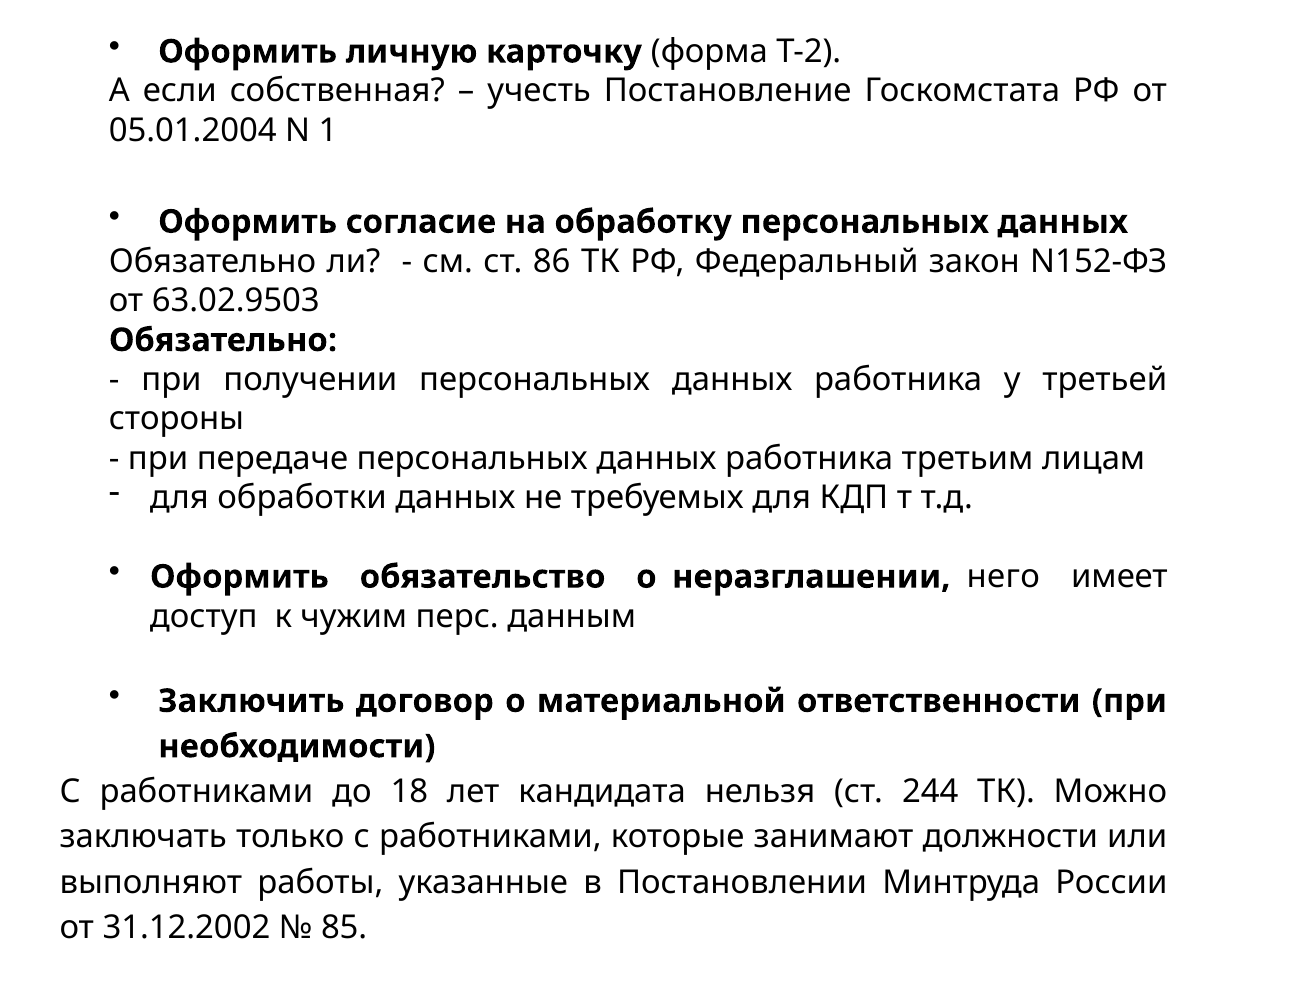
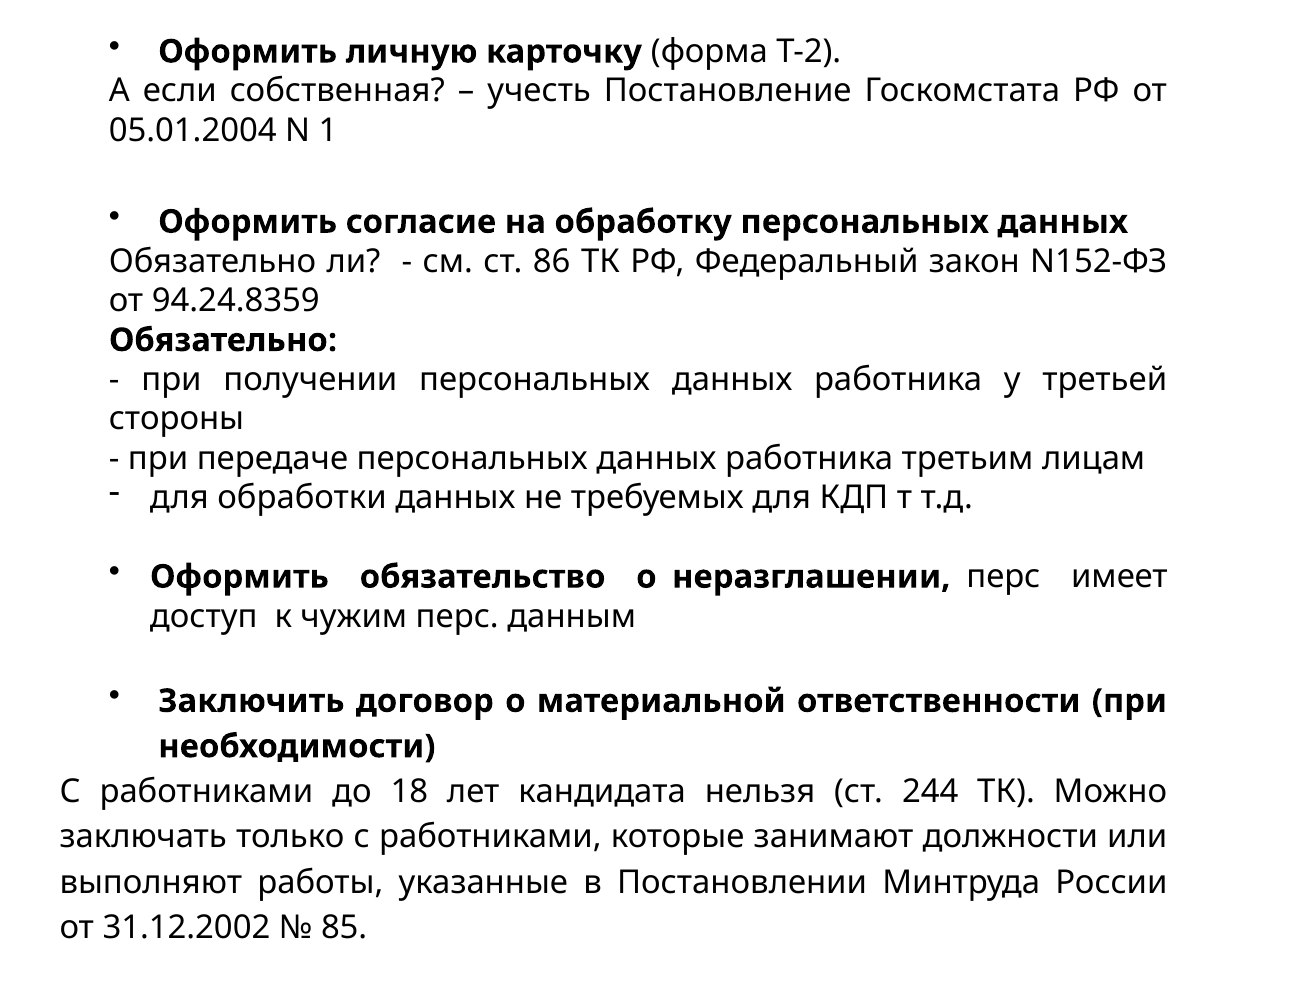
63.02.9503: 63.02.9503 -> 94.24.8359
неразглашении него: него -> перс
